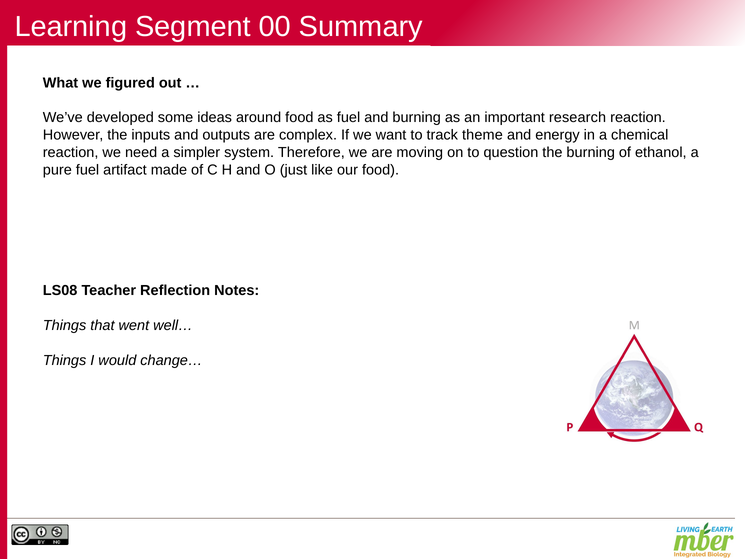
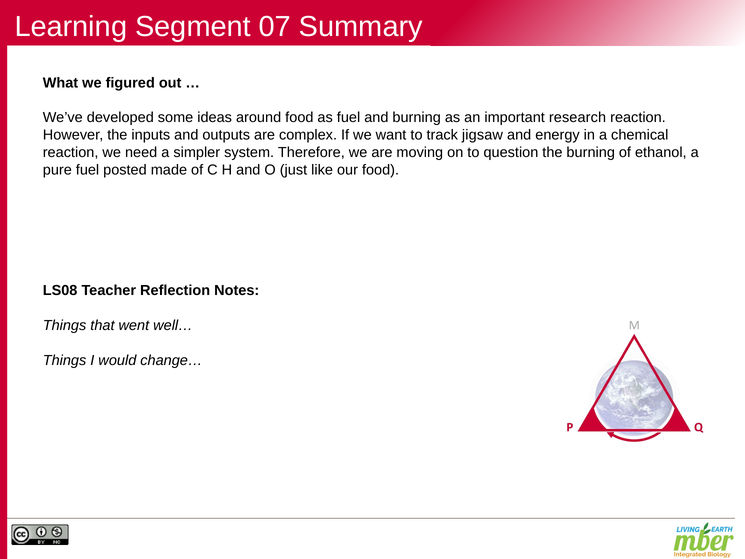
00: 00 -> 07
theme: theme -> jigsaw
artifact: artifact -> posted
